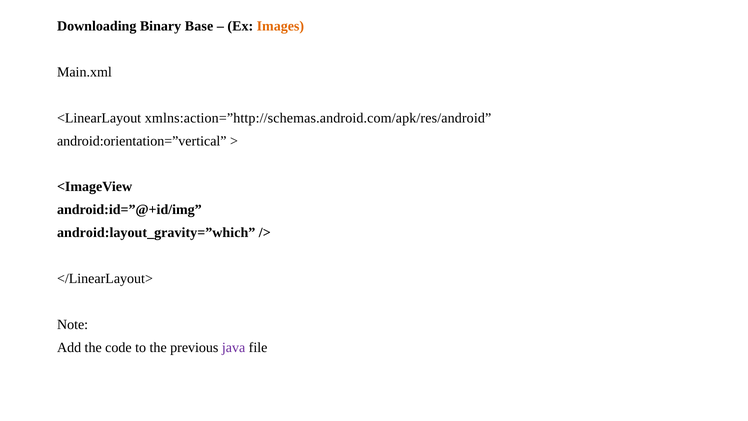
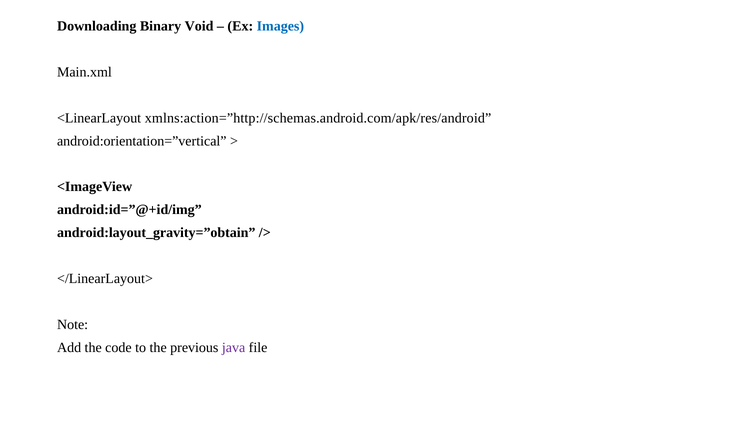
Base: Base -> Void
Images colour: orange -> blue
android:layout_gravity=”which: android:layout_gravity=”which -> android:layout_gravity=”obtain
